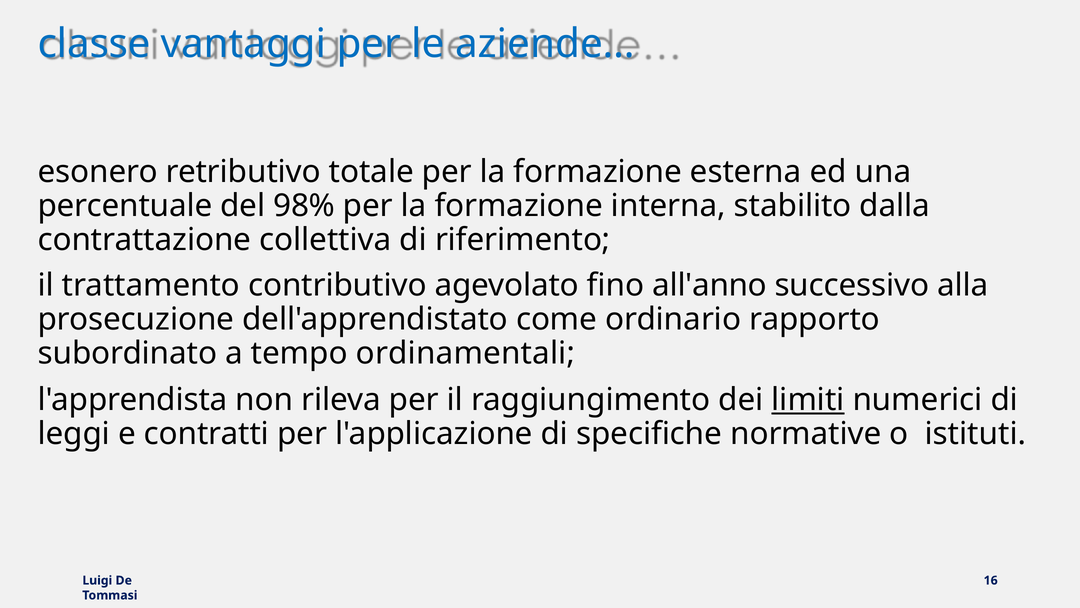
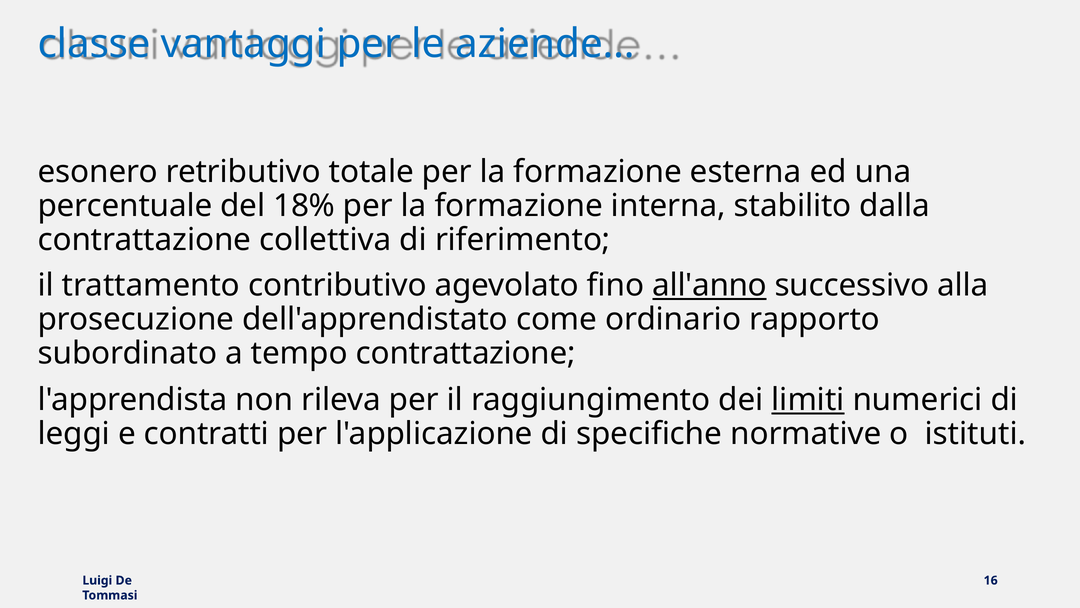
98%: 98% -> 18%
all'anno underline: none -> present
tempo ordinamentali: ordinamentali -> contrattazione
